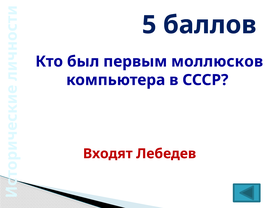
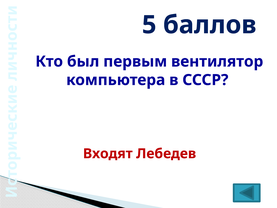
моллюсков: моллюсков -> вентилятор
